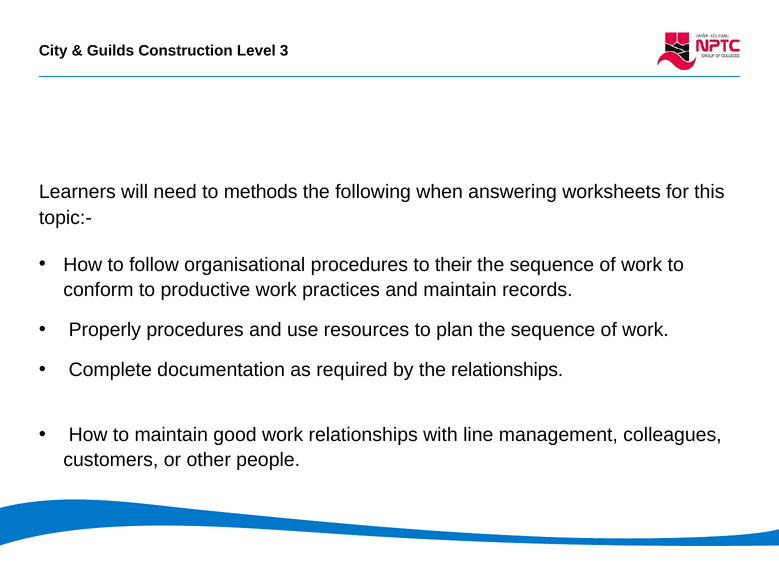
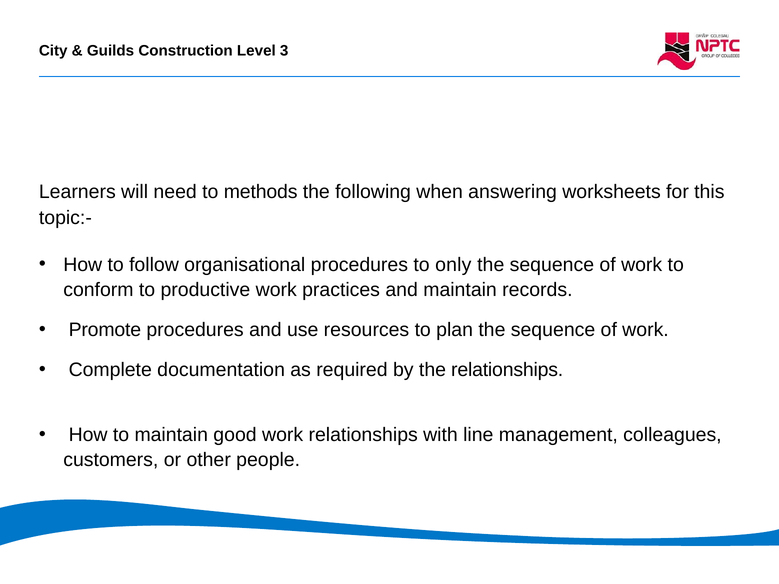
their: their -> only
Properly: Properly -> Promote
